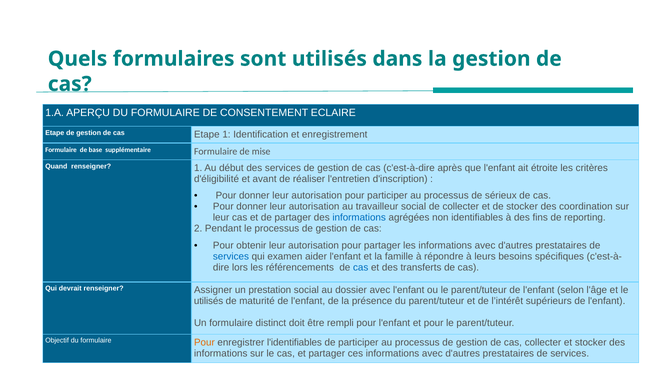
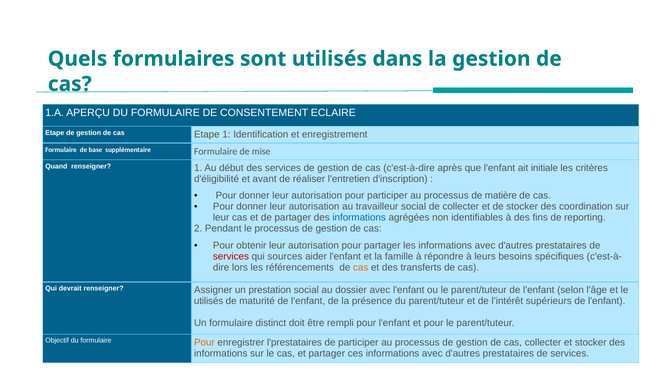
étroite: étroite -> initiale
sérieux: sérieux -> matière
services at (231, 256) colour: blue -> red
examen: examen -> sources
cas at (361, 267) colour: blue -> orange
l'identifiables: l'identifiables -> l'prestataires
